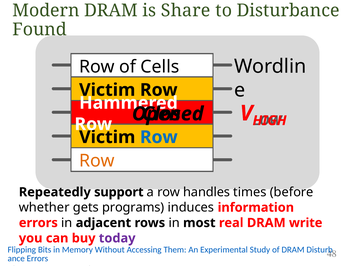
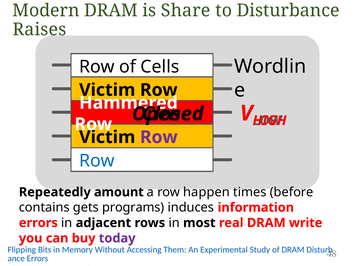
Found: Found -> Raises
Row at (159, 137) colour: blue -> purple
Row at (97, 161) colour: orange -> blue
support: support -> amount
handles: handles -> happen
whether: whether -> contains
